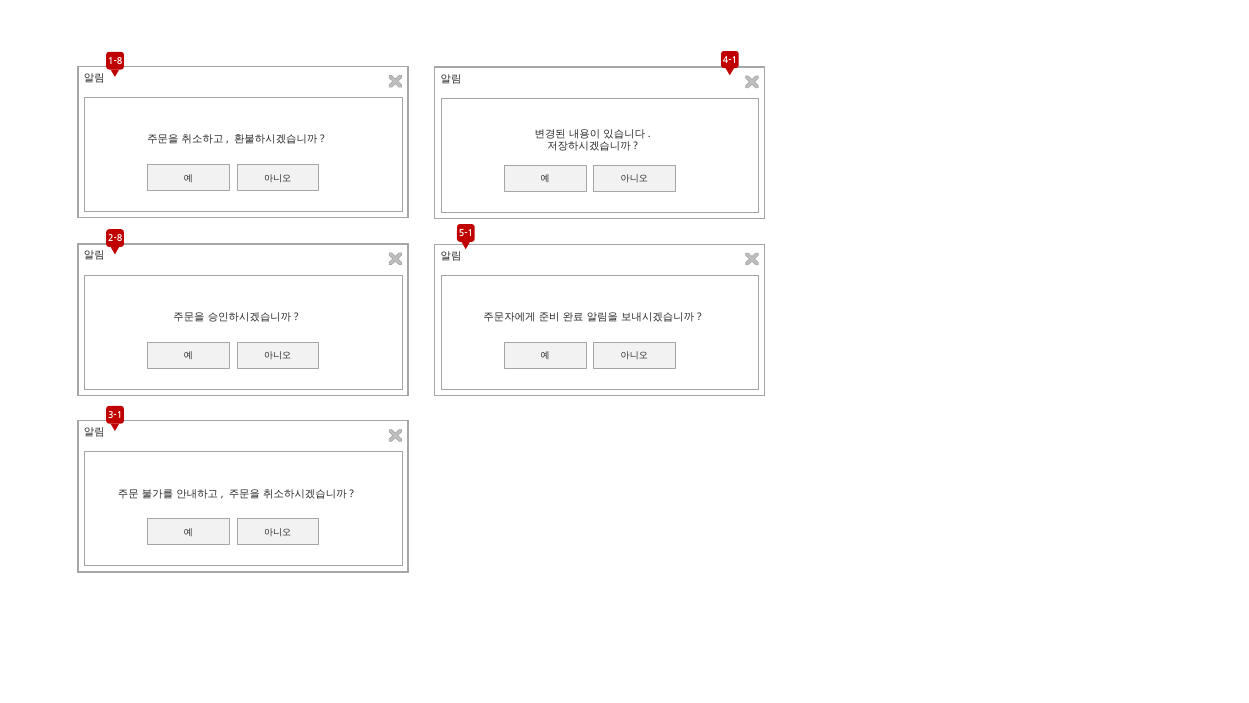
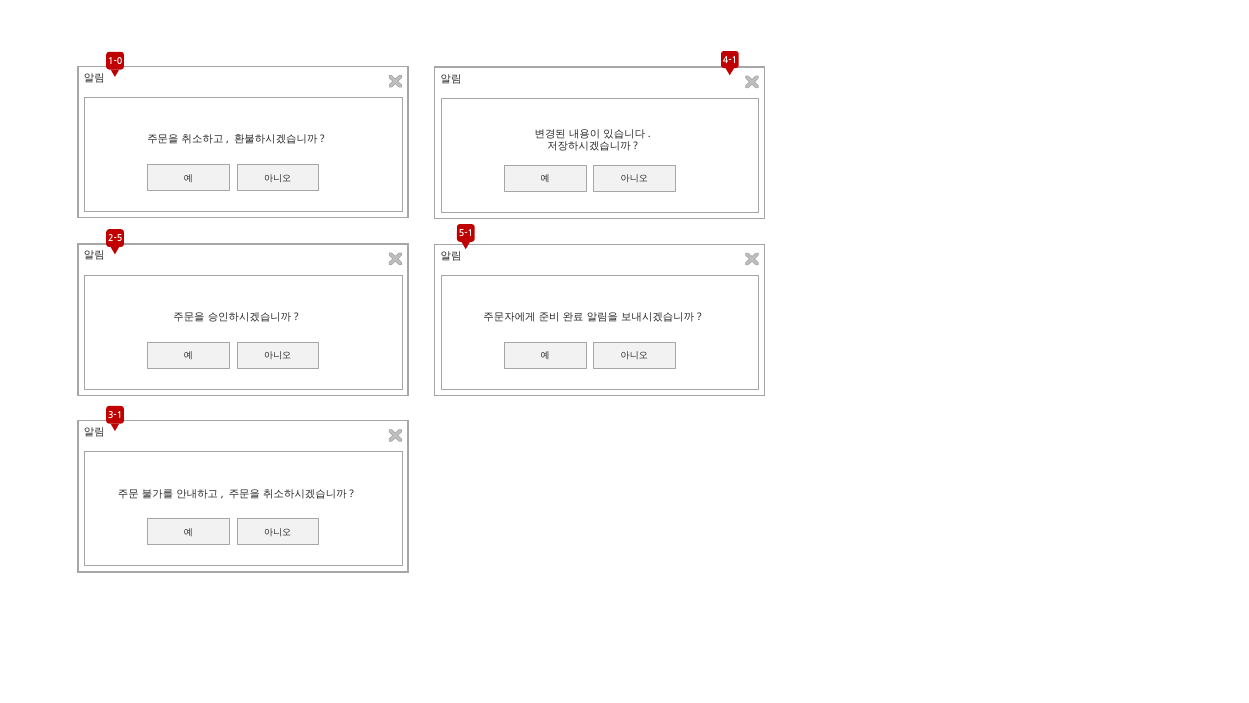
1-8: 1-8 -> 1-0
2-8: 2-8 -> 2-5
